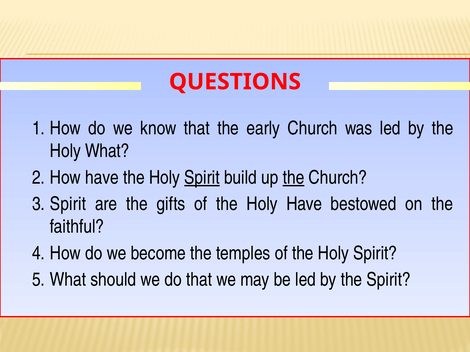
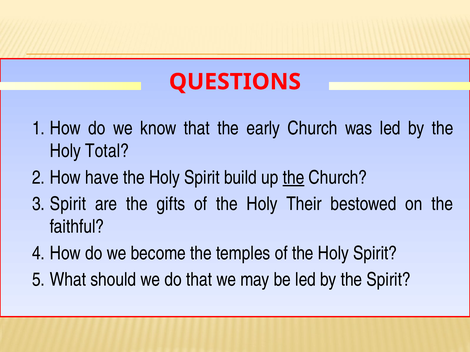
Holy What: What -> Total
Spirit at (202, 178) underline: present -> none
Holy Have: Have -> Their
